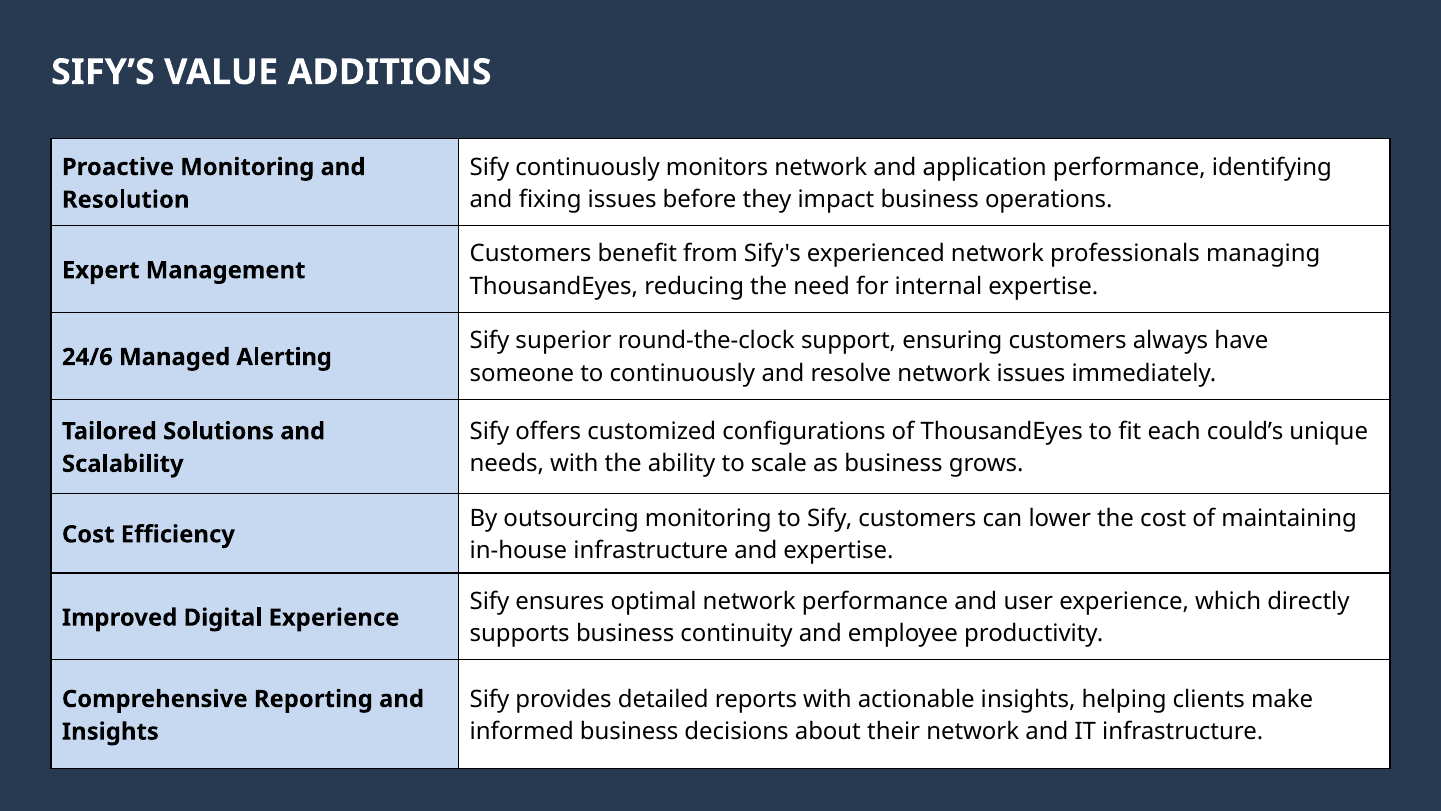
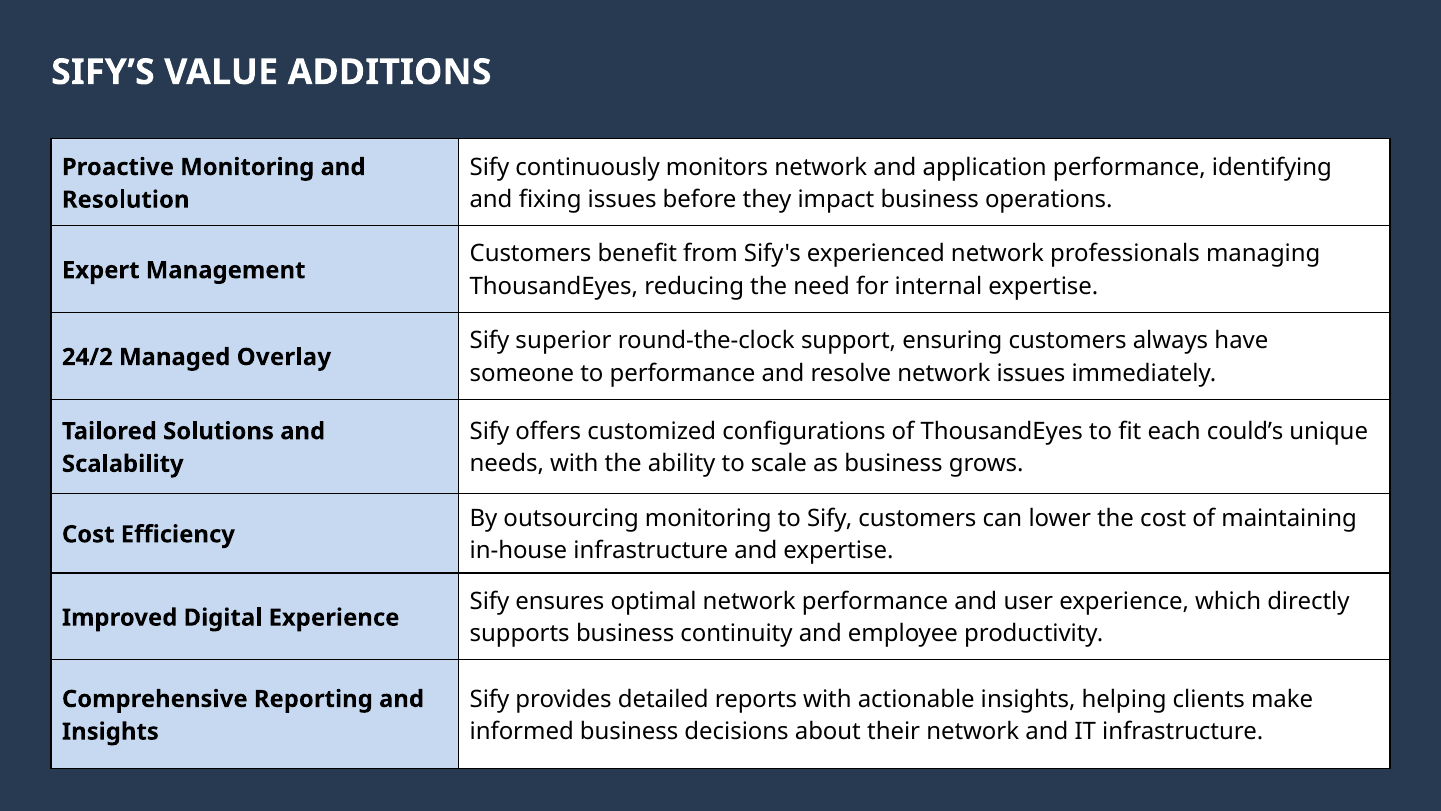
24/6: 24/6 -> 24/2
Alerting: Alerting -> Overlay
to continuously: continuously -> performance
